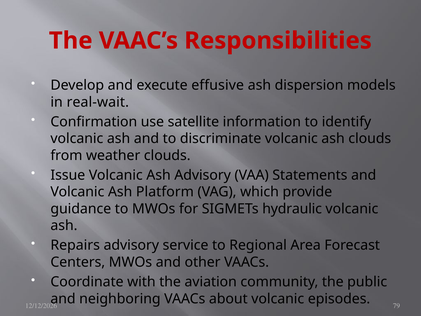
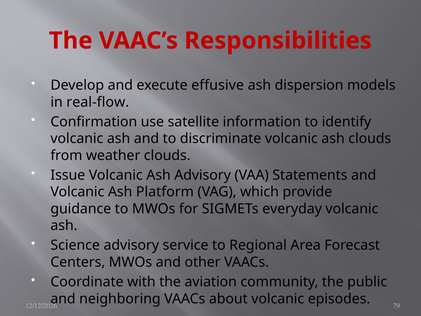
real-wait: real-wait -> real-flow
hydraulic: hydraulic -> everyday
Repairs: Repairs -> Science
